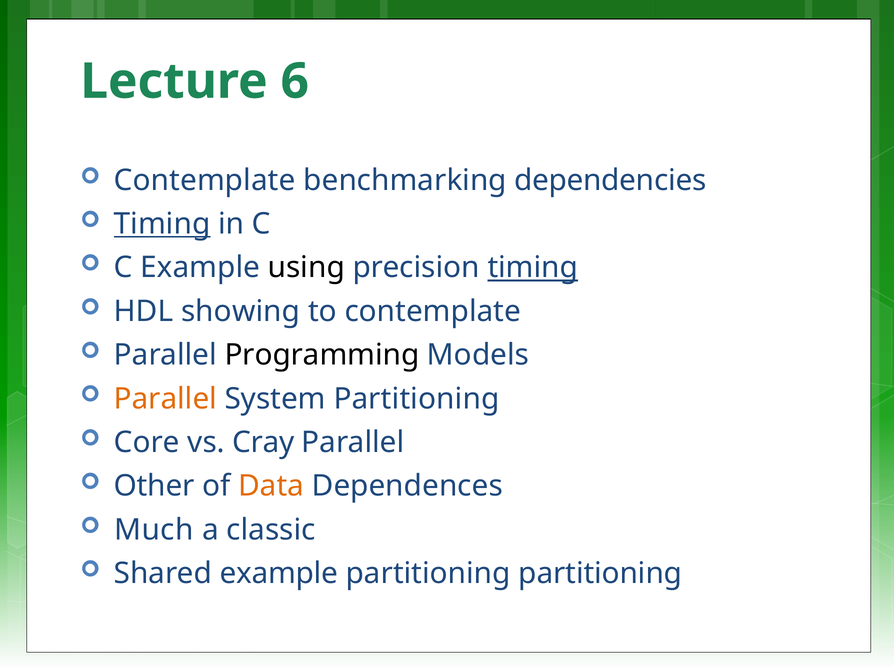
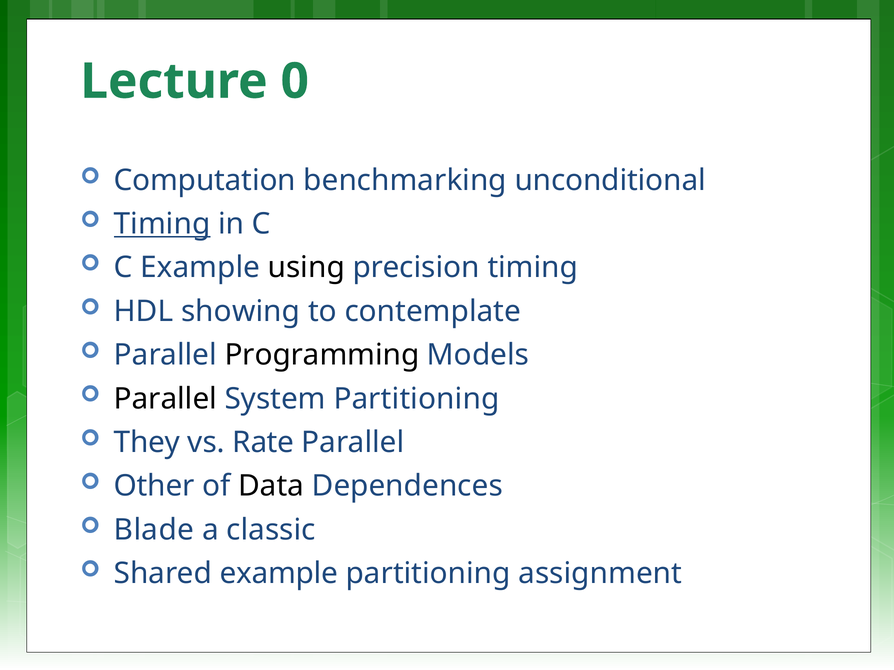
6: 6 -> 0
Contemplate at (205, 180): Contemplate -> Computation
dependencies: dependencies -> unconditional
timing at (533, 268) underline: present -> none
Parallel at (165, 399) colour: orange -> black
Core: Core -> They
Cray: Cray -> Rate
Data colour: orange -> black
Much: Much -> Blade
partitioning partitioning: partitioning -> assignment
